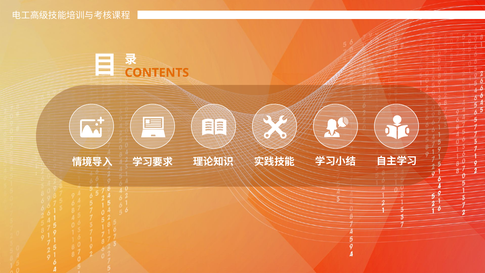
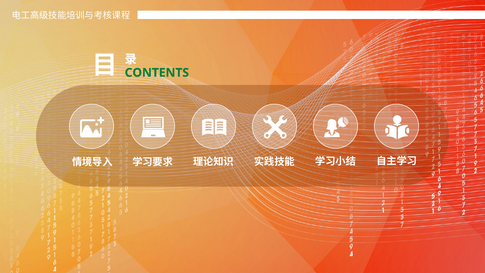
CONTENTS colour: orange -> green
